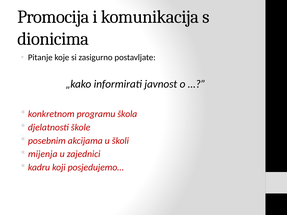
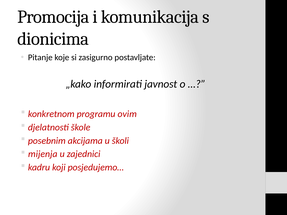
škola: škola -> ovim
